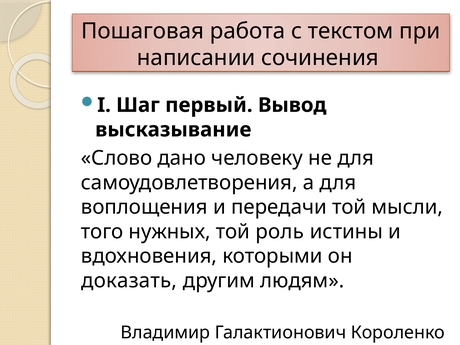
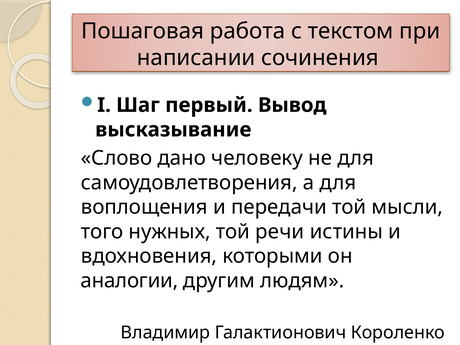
роль: роль -> речи
доказать: доказать -> аналогии
